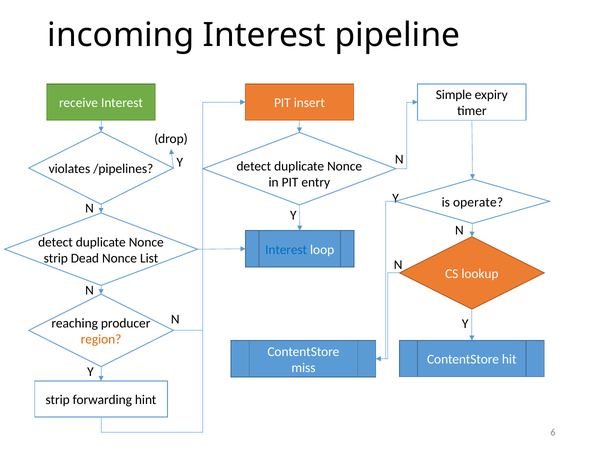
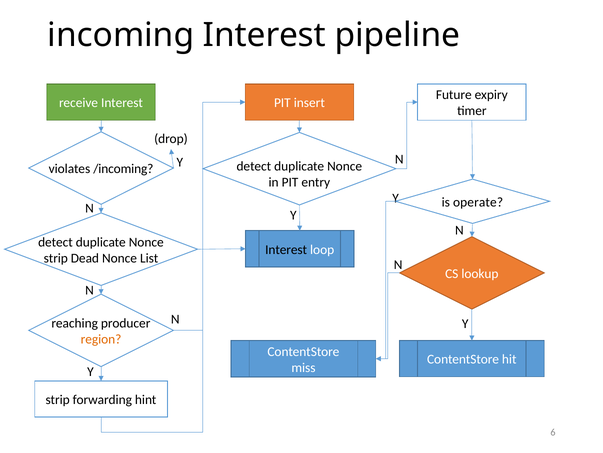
Simple: Simple -> Future
/pipelines: /pipelines -> /incoming
Interest at (286, 249) colour: blue -> black
